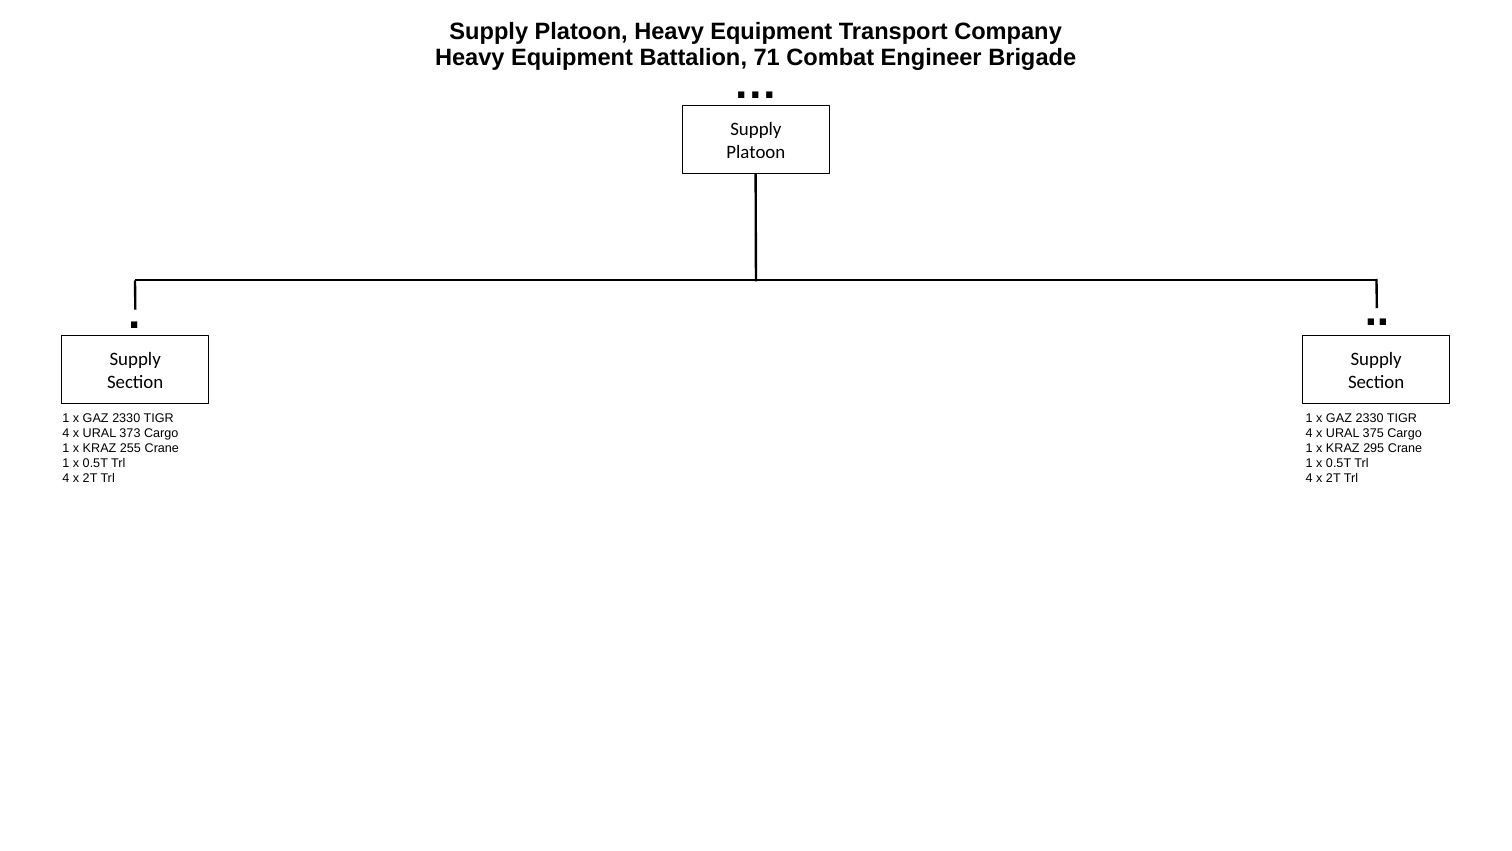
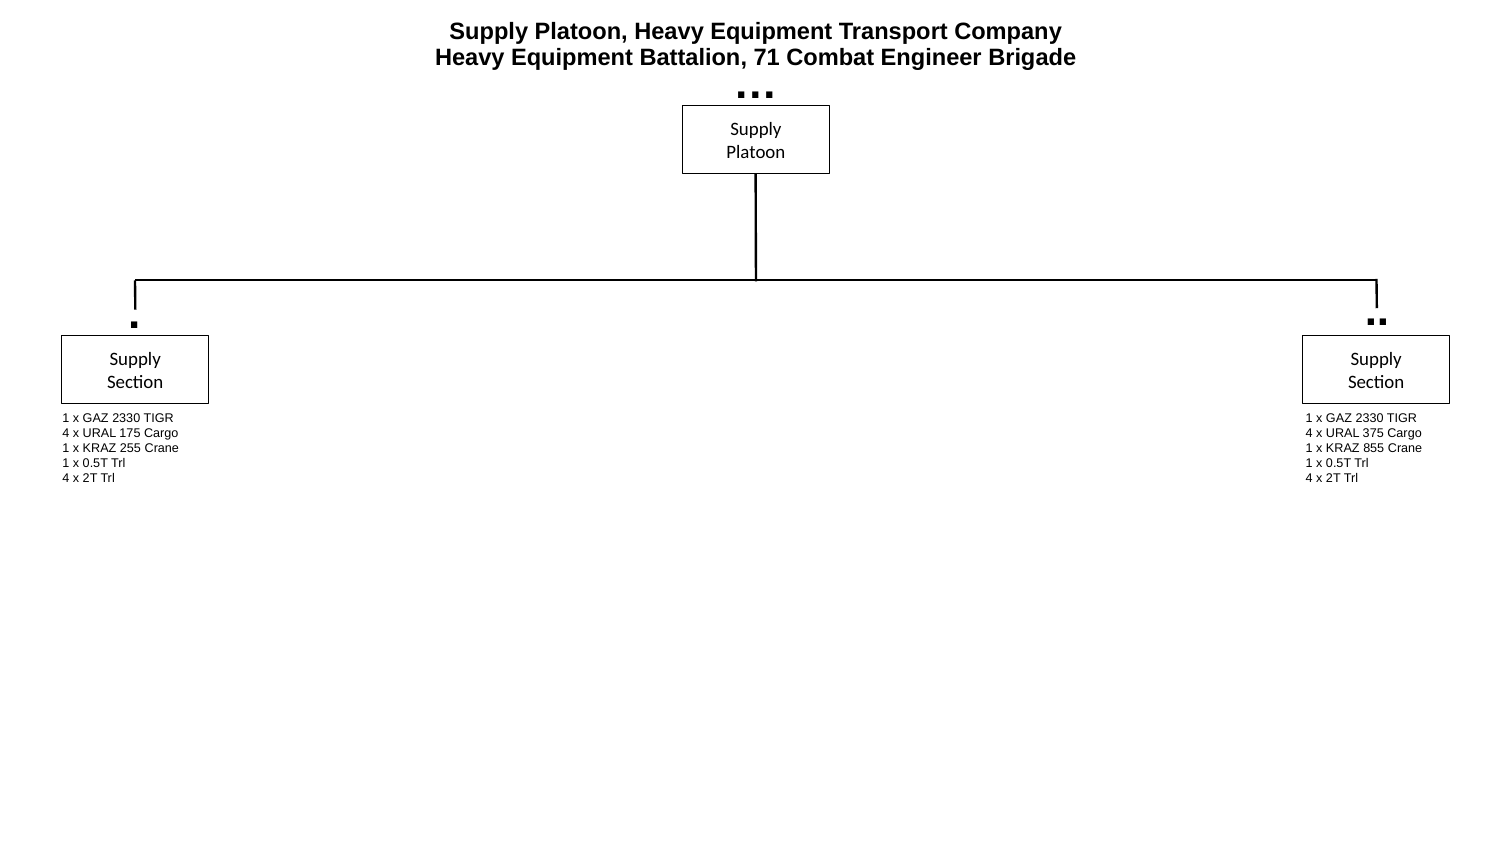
373: 373 -> 175
295: 295 -> 855
